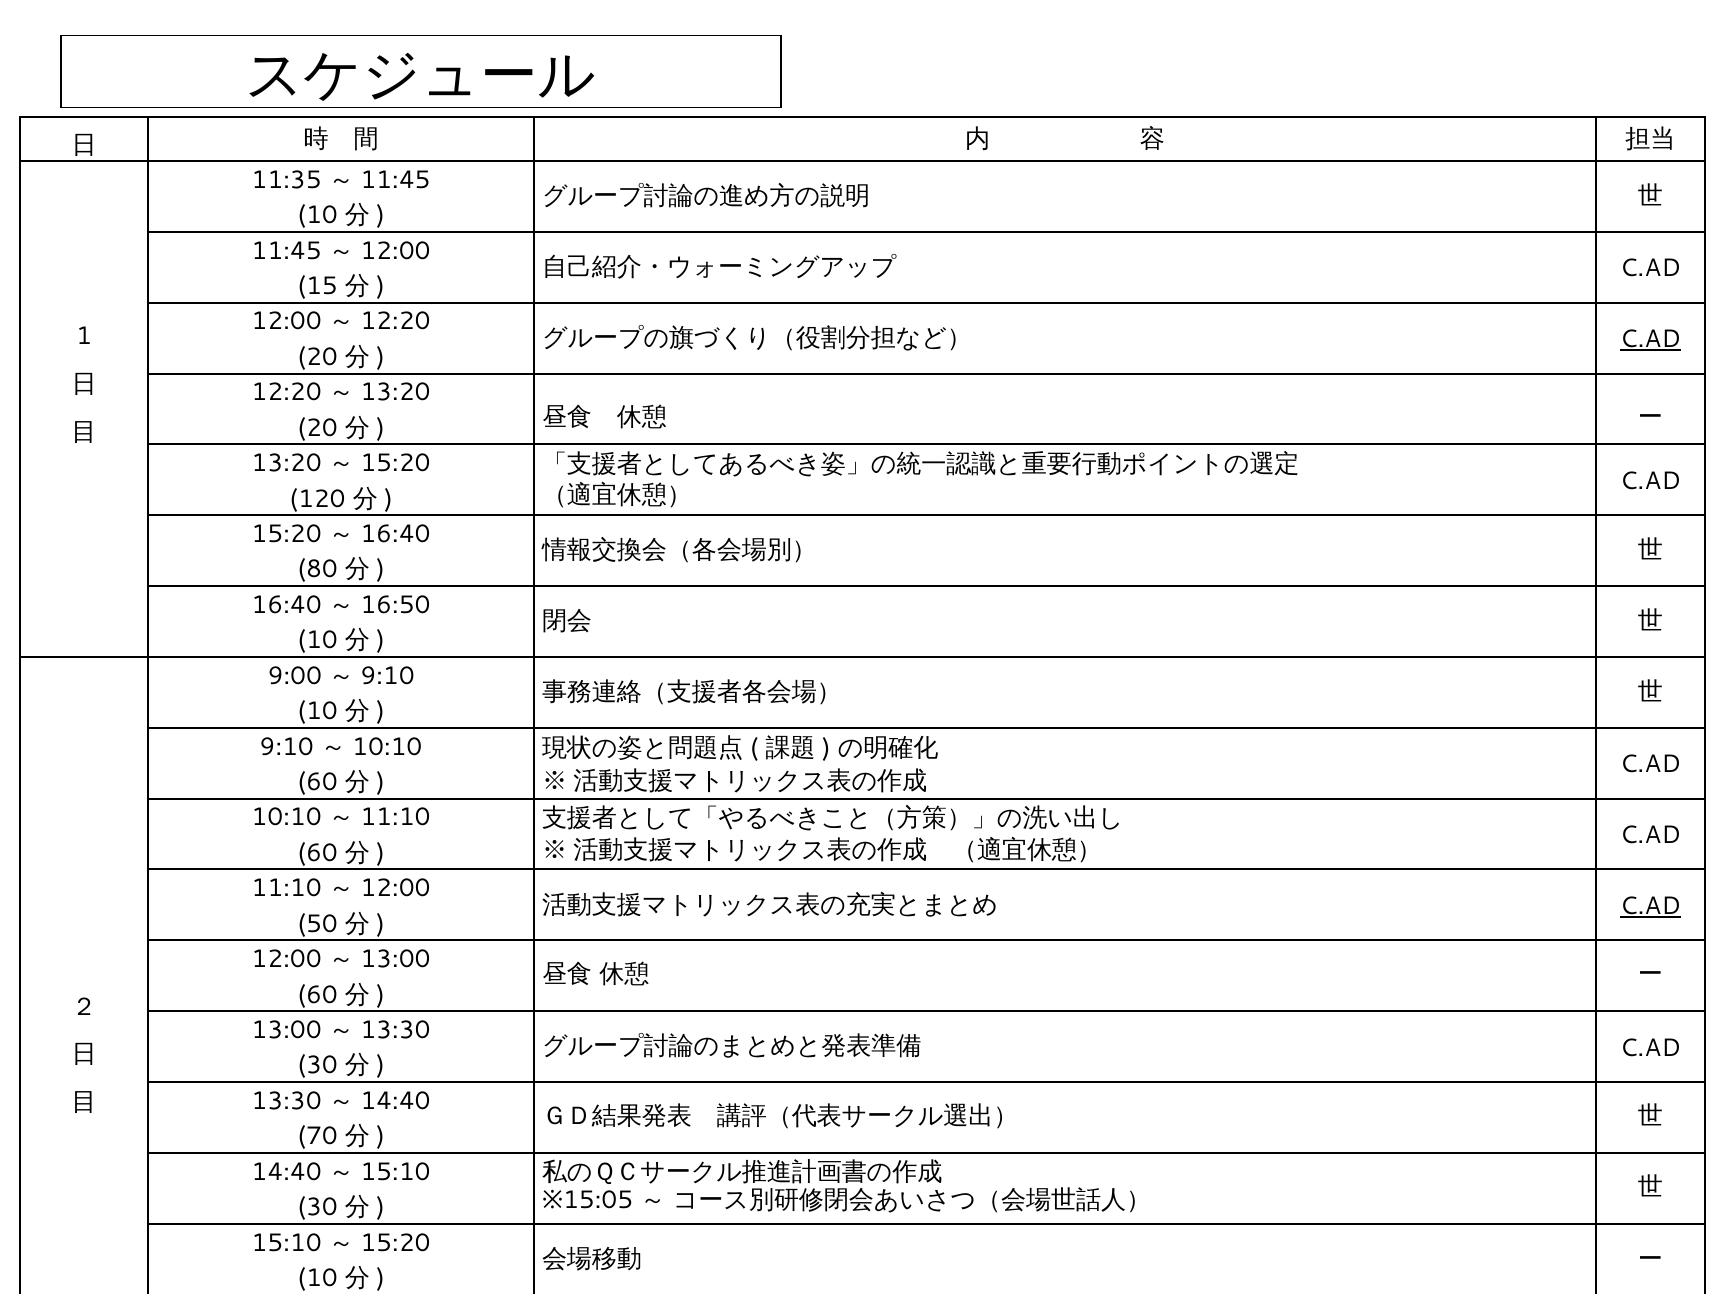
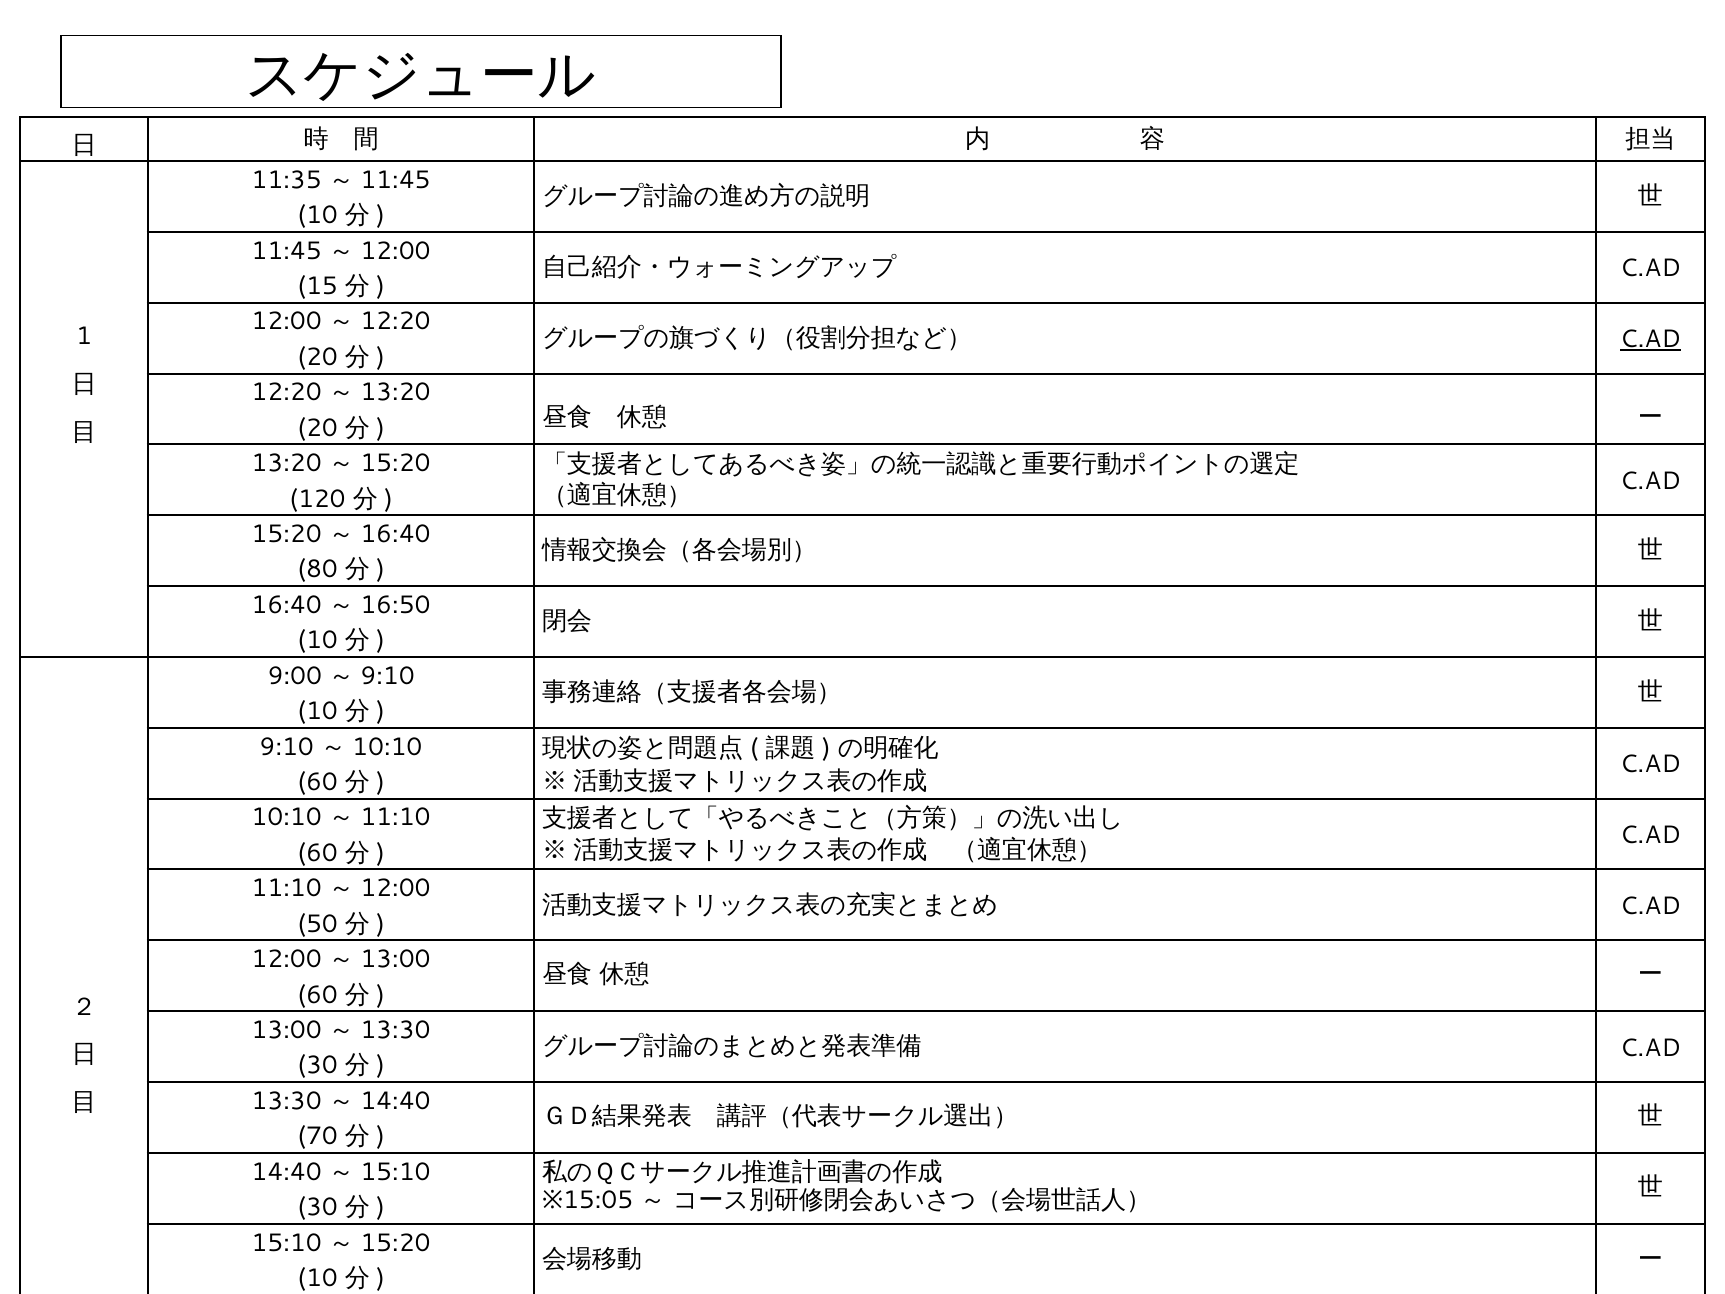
C.AD at (1650, 906) underline: present -> none
